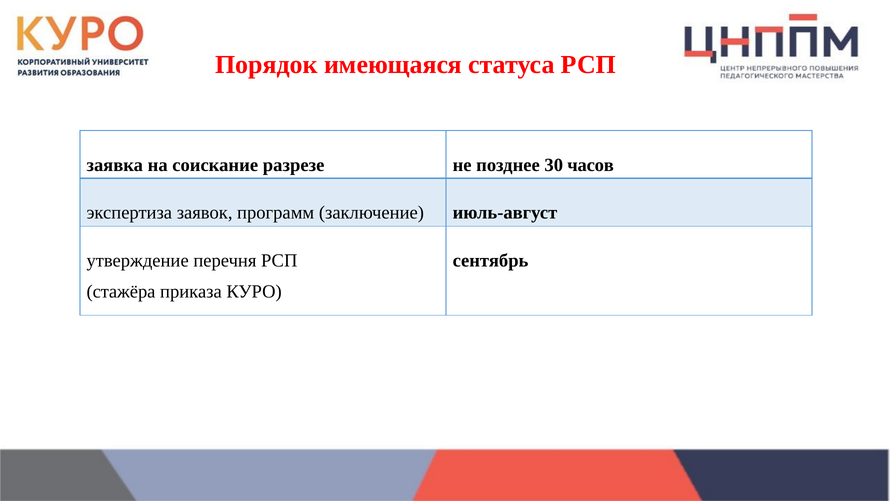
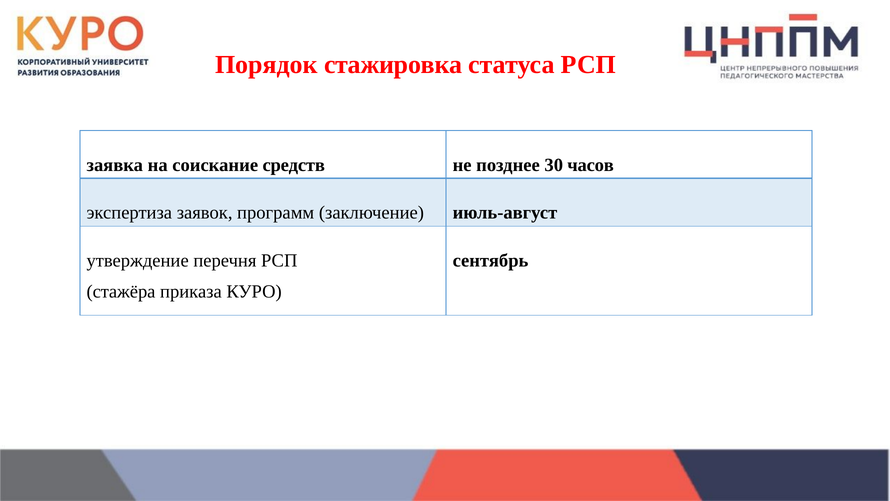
имеющаяся: имеющаяся -> стажировка
разрезе: разрезе -> средств
